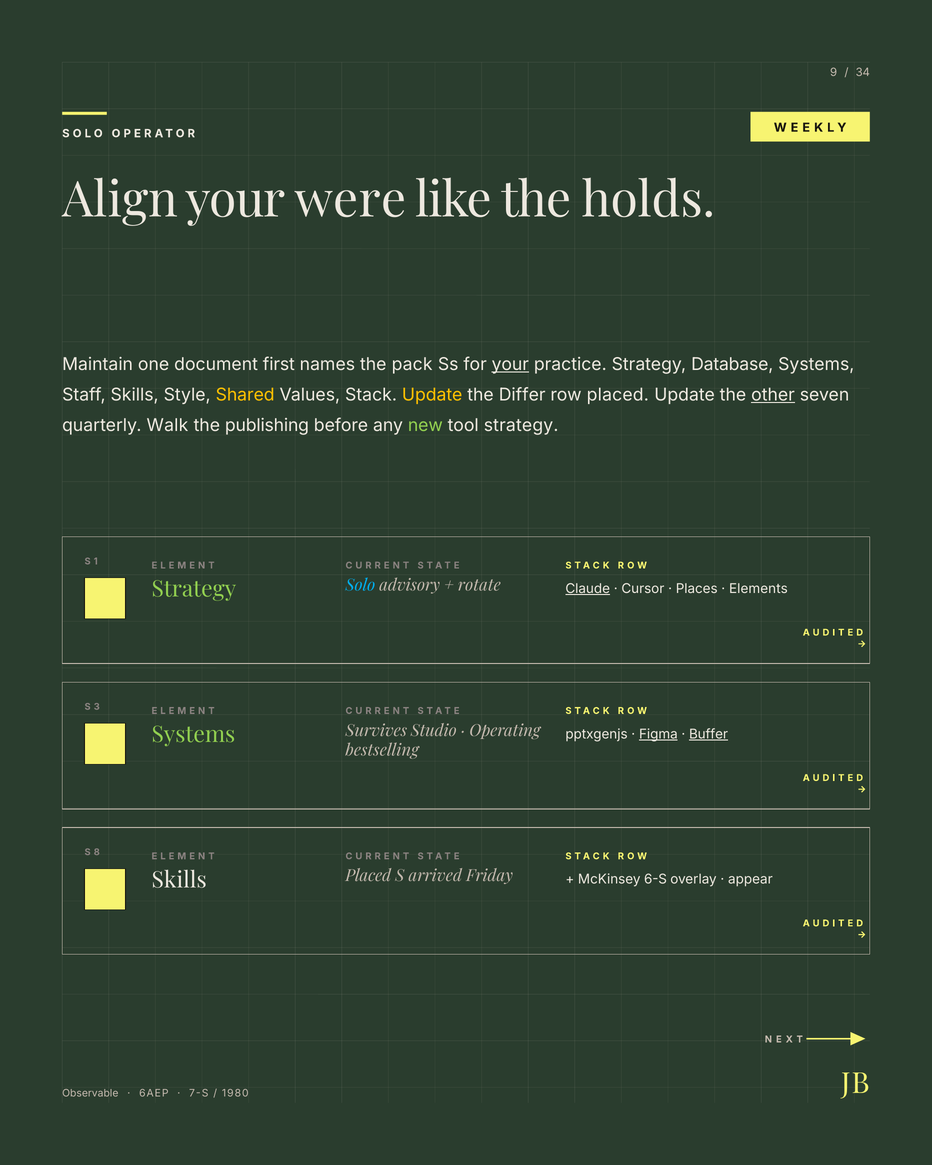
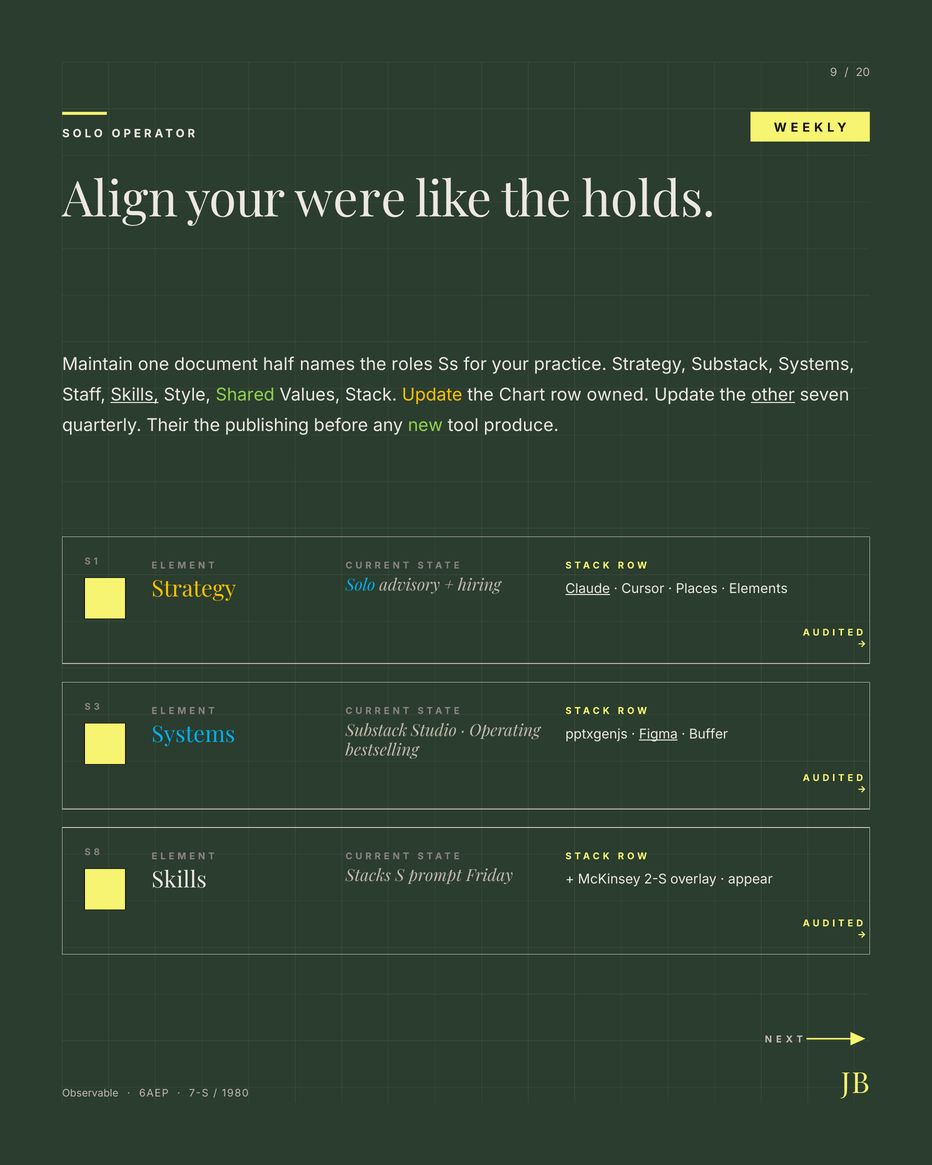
34: 34 -> 20
first: first -> half
pack: pack -> roles
your at (510, 364) underline: present -> none
Strategy Database: Database -> Substack
Skills at (135, 395) underline: none -> present
Shared colour: yellow -> light green
Differ: Differ -> Chart
row placed: placed -> owned
Walk: Walk -> Their
tool strategy: strategy -> produce
rotate: rotate -> hiring
Strategy at (194, 589) colour: light green -> yellow
Survives at (376, 731): Survives -> Substack
Systems at (193, 735) colour: light green -> light blue
Buffer underline: present -> none
Placed at (368, 876): Placed -> Stacks
arrived: arrived -> prompt
6-S: 6-S -> 2-S
